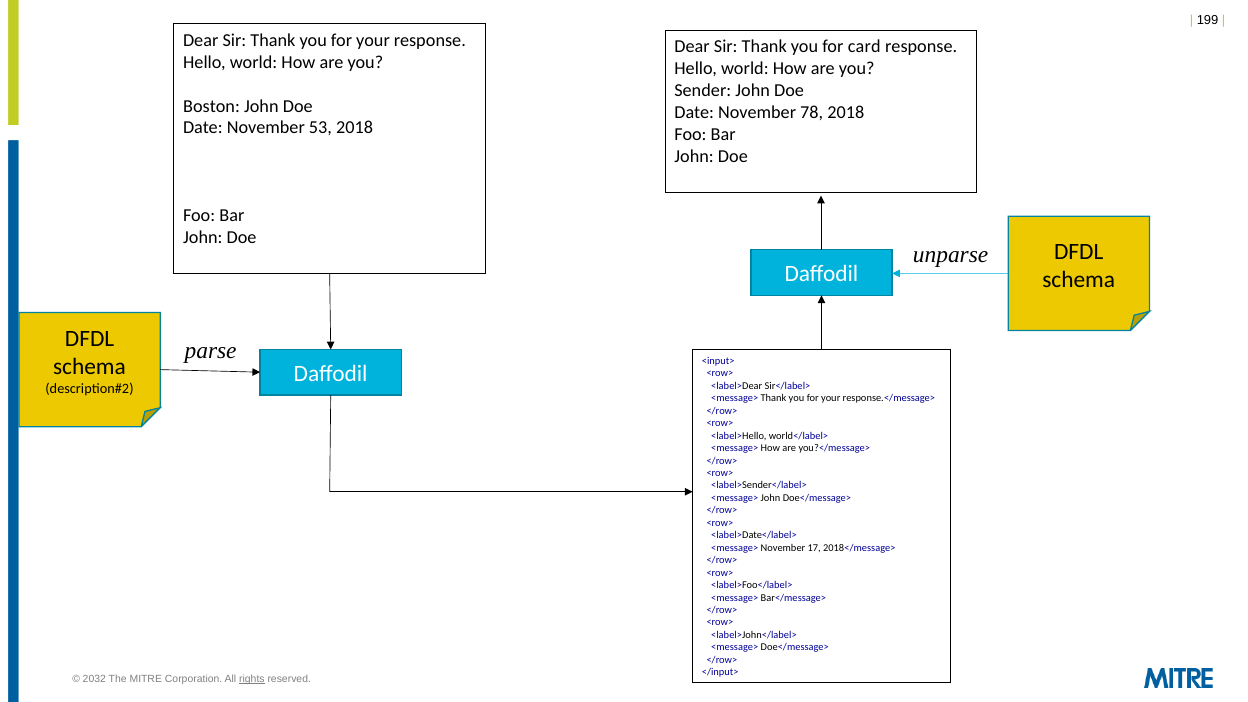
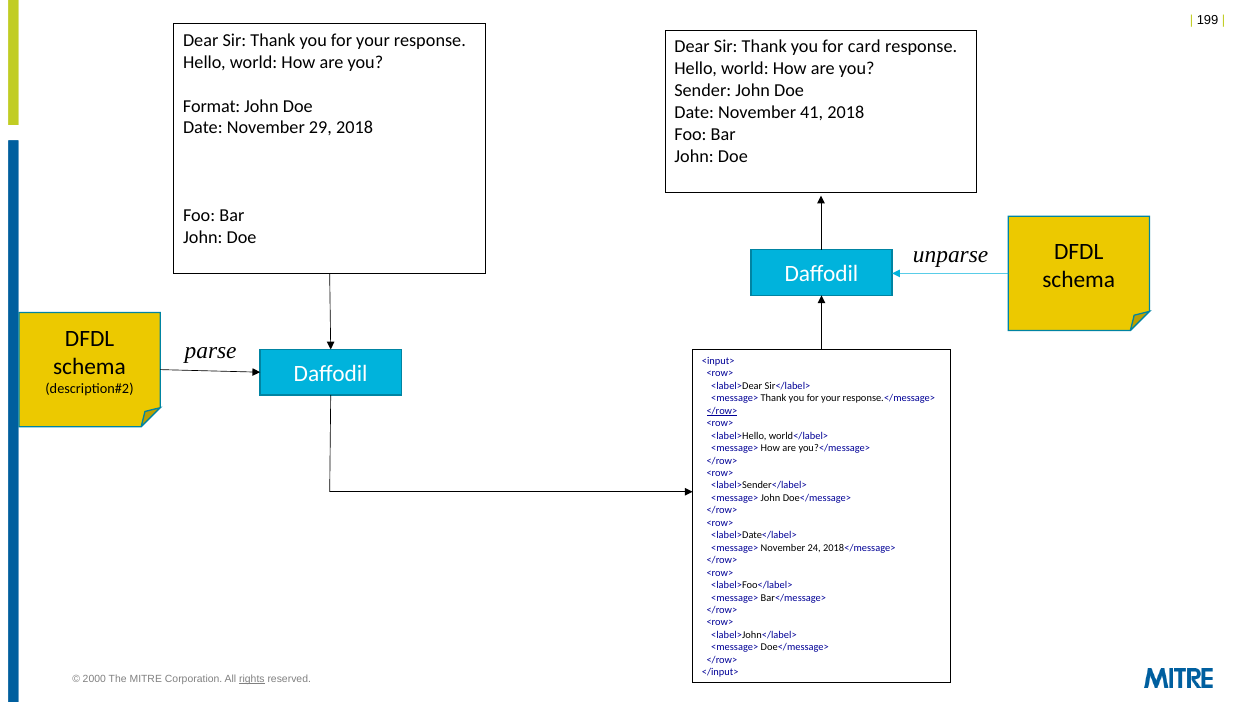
Boston: Boston -> Format
78: 78 -> 41
53: 53 -> 29
</row> at (722, 411) underline: none -> present
17: 17 -> 24
2032: 2032 -> 2000
